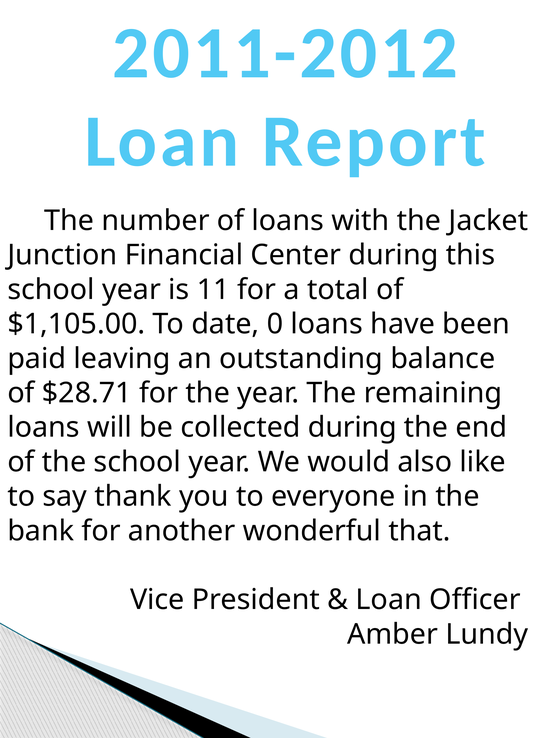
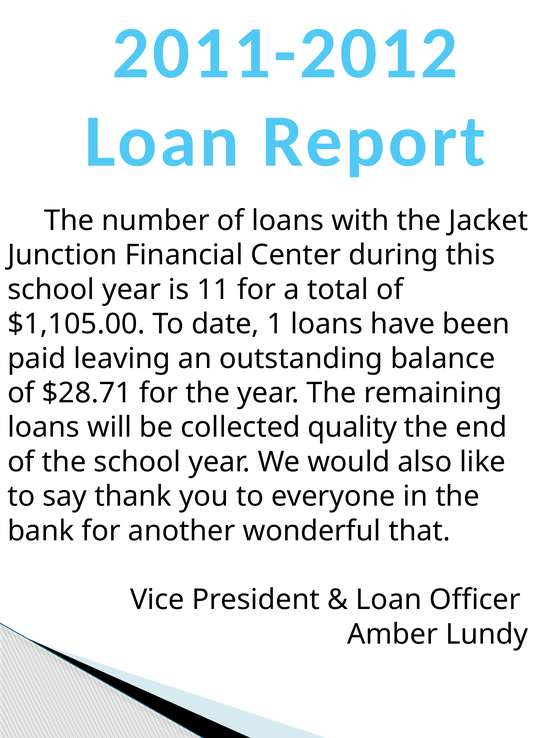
0: 0 -> 1
collected during: during -> quality
